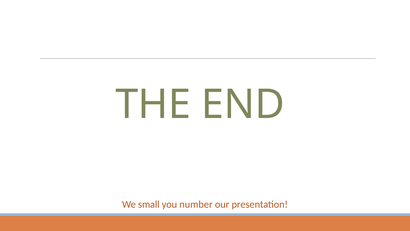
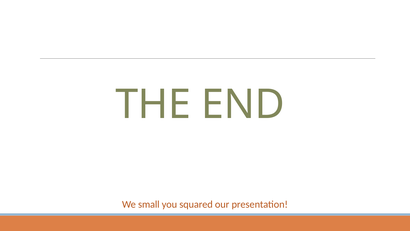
number: number -> squared
